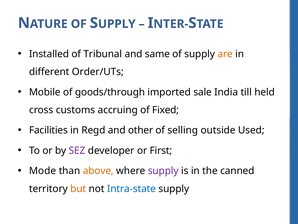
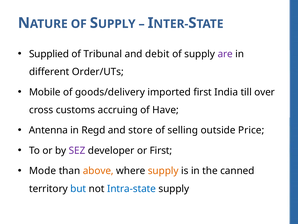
Installed: Installed -> Supplied
same: same -> debit
are colour: orange -> purple
goods/through: goods/through -> goods/delivery
imported sale: sale -> first
held: held -> over
Fixed: Fixed -> Have
Facilities: Facilities -> Antenna
other: other -> store
Used: Used -> Price
supply at (163, 170) colour: purple -> orange
but colour: orange -> blue
